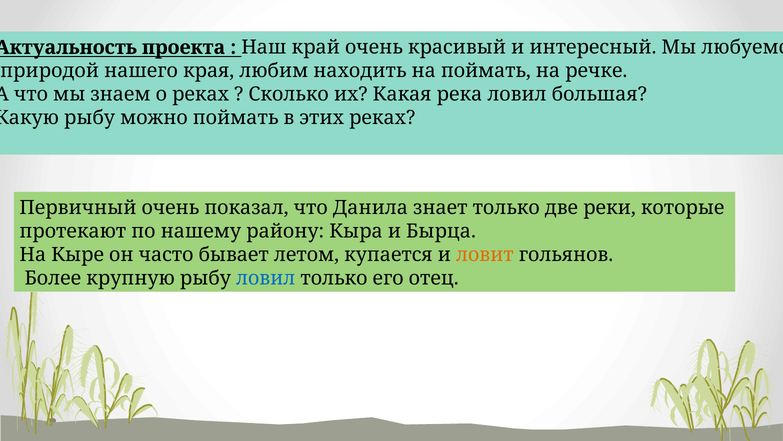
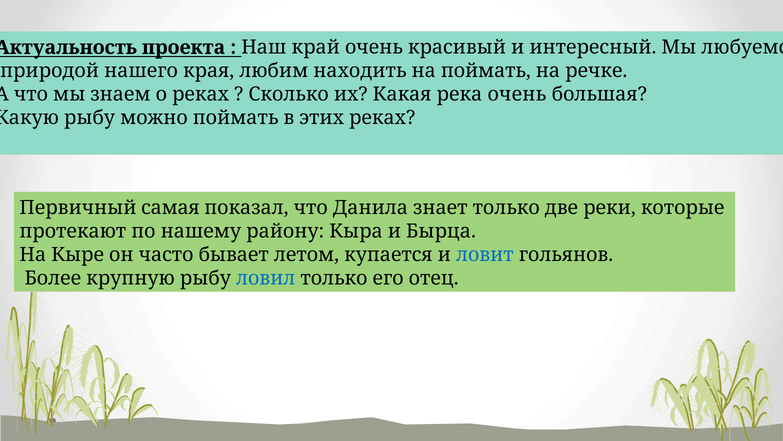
река ловил: ловил -> очень
Первичный очень: очень -> самая
ловит colour: orange -> blue
